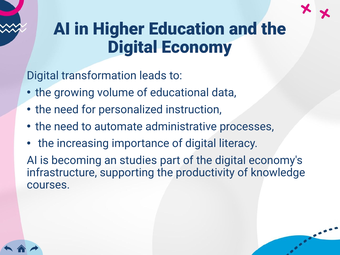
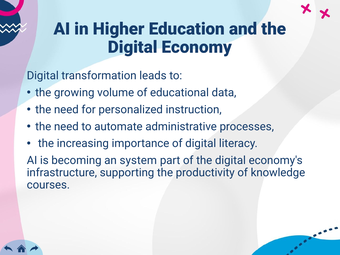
studies: studies -> system
